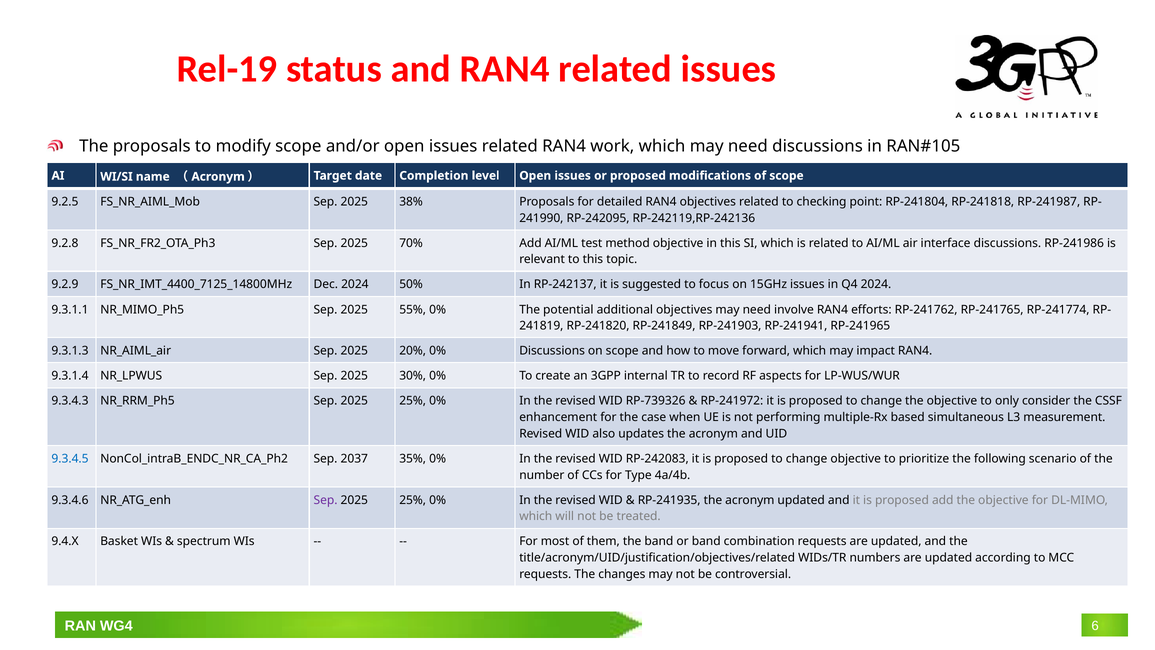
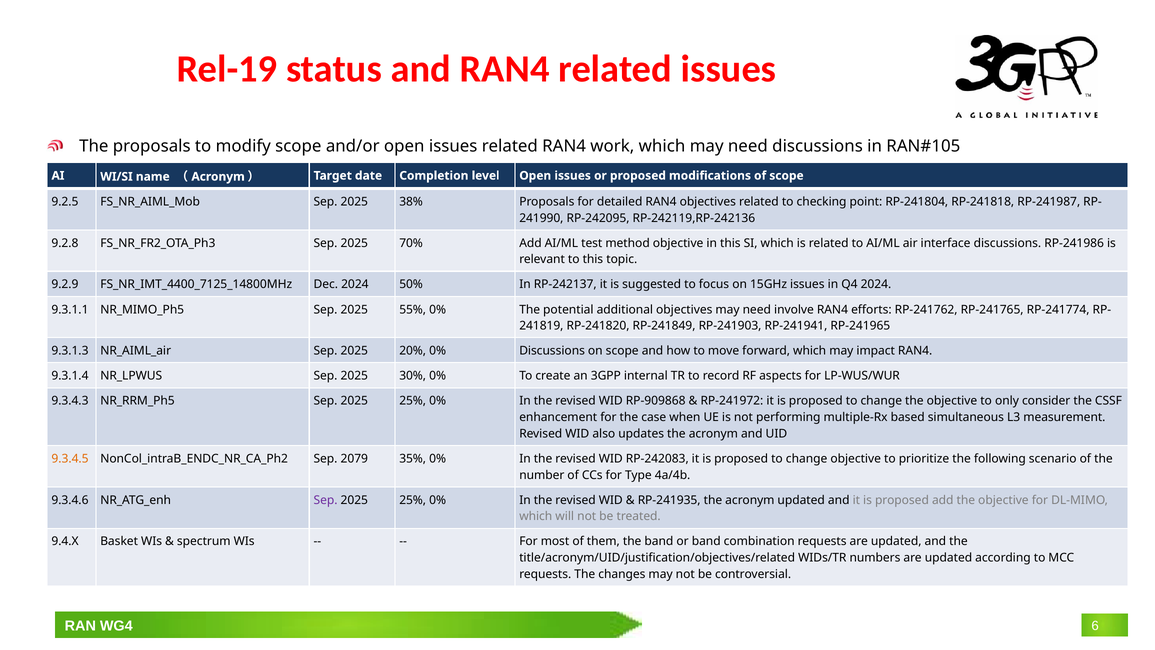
RP-739326: RP-739326 -> RP-909868
9.3.4.5 colour: blue -> orange
2037: 2037 -> 2079
